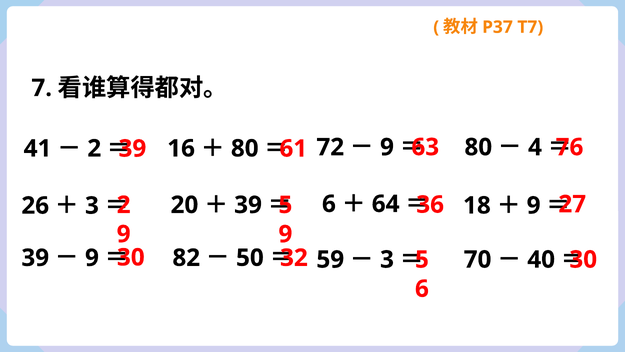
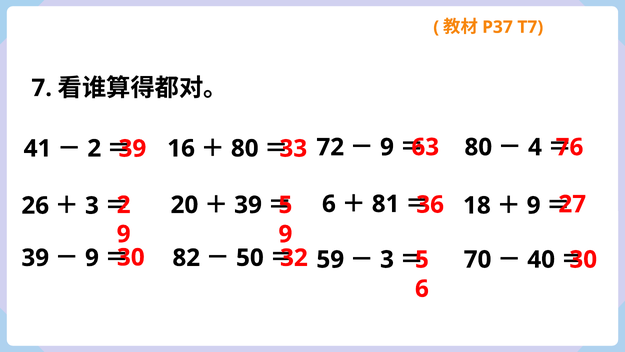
61: 61 -> 33
64: 64 -> 81
